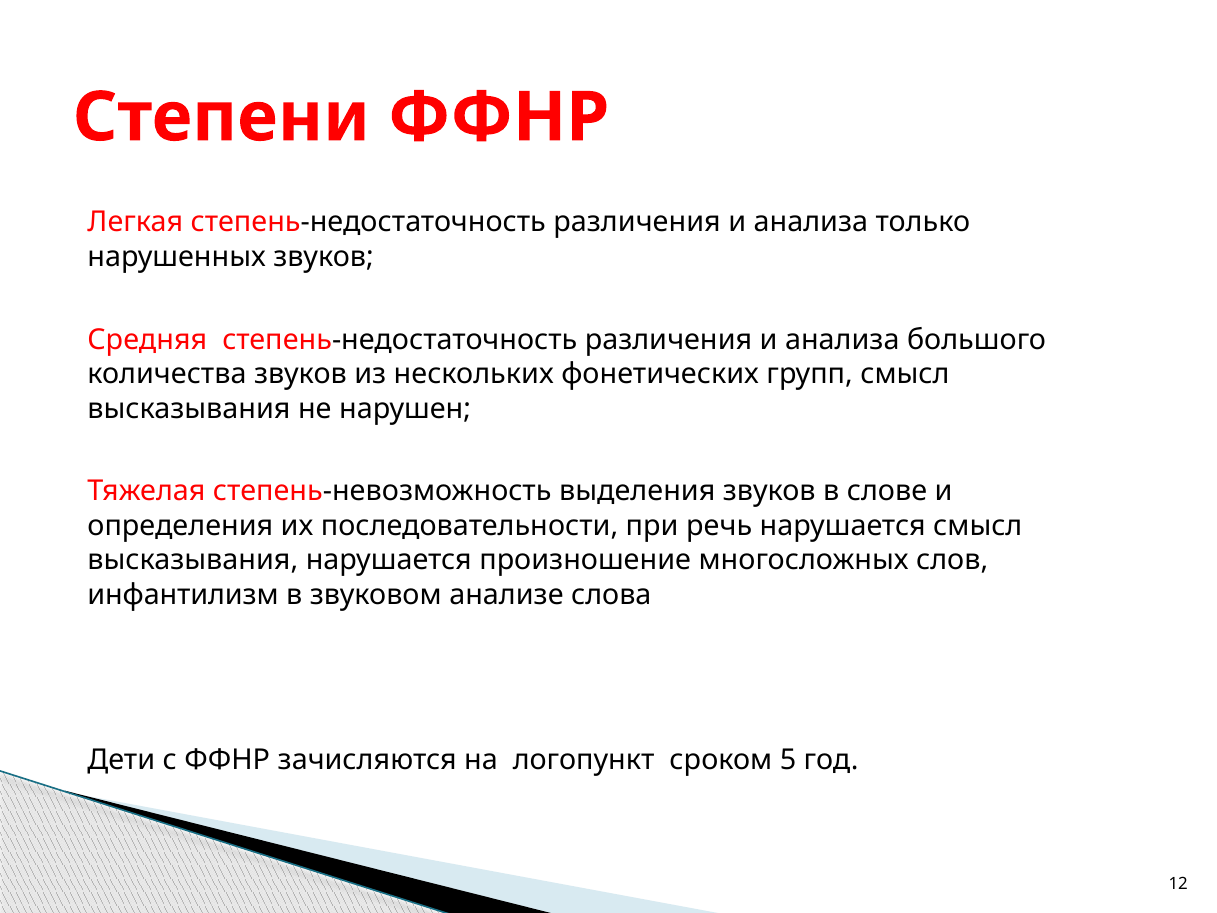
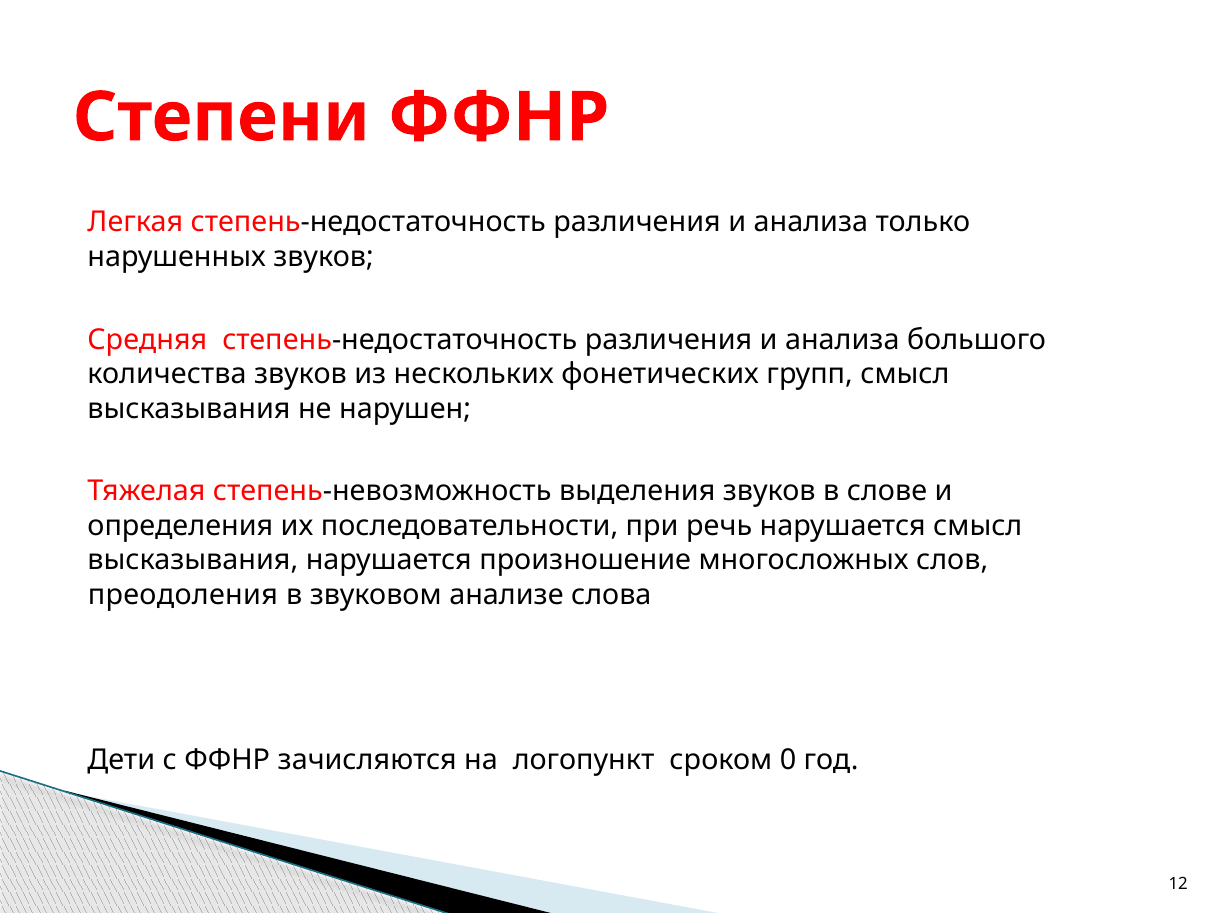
инфантилизм: инфантилизм -> преодоления
5: 5 -> 0
